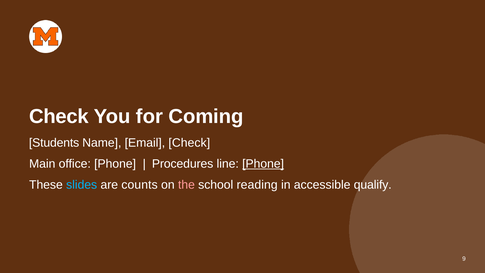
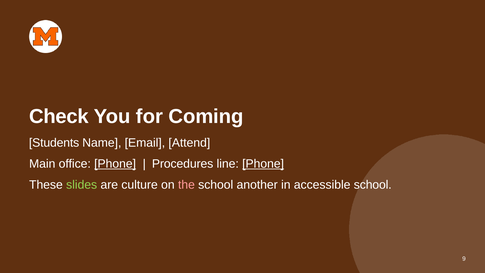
Email Check: Check -> Attend
Phone at (115, 164) underline: none -> present
slides colour: light blue -> light green
counts: counts -> culture
reading: reading -> another
accessible qualify: qualify -> school
